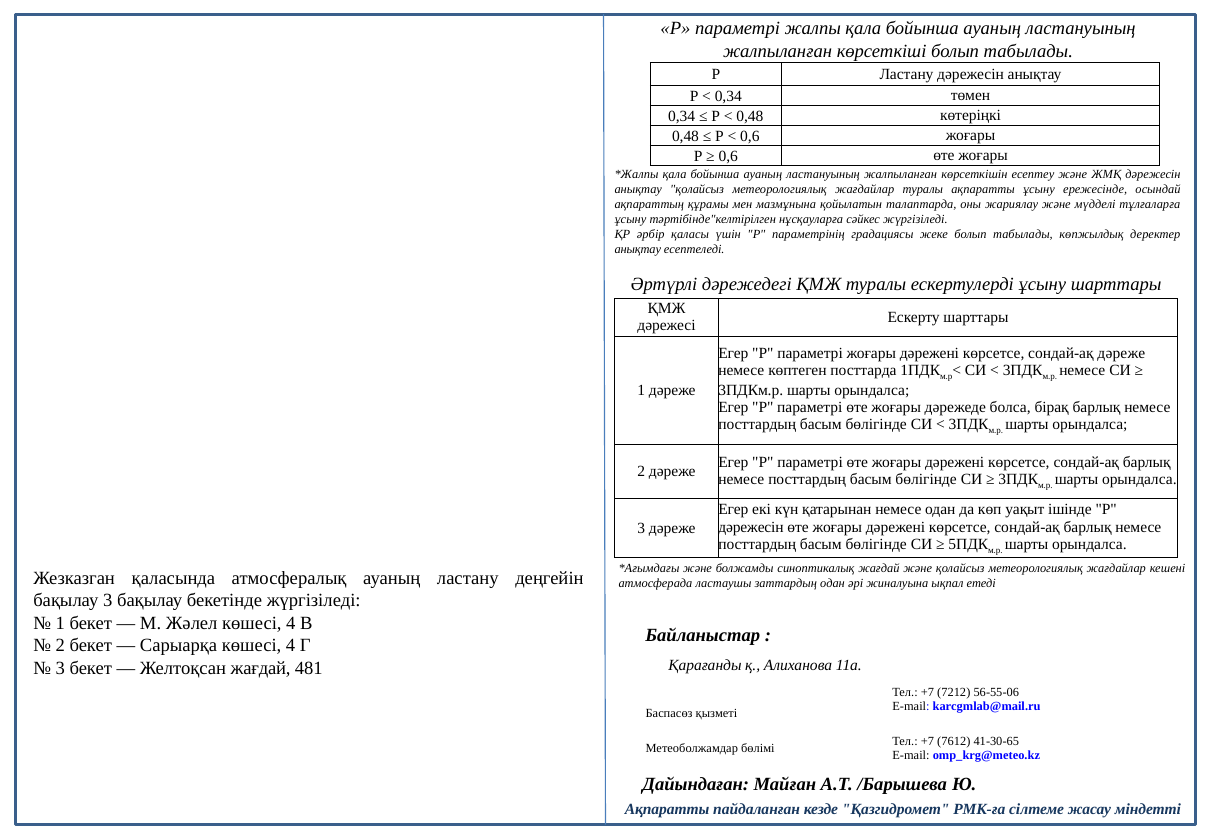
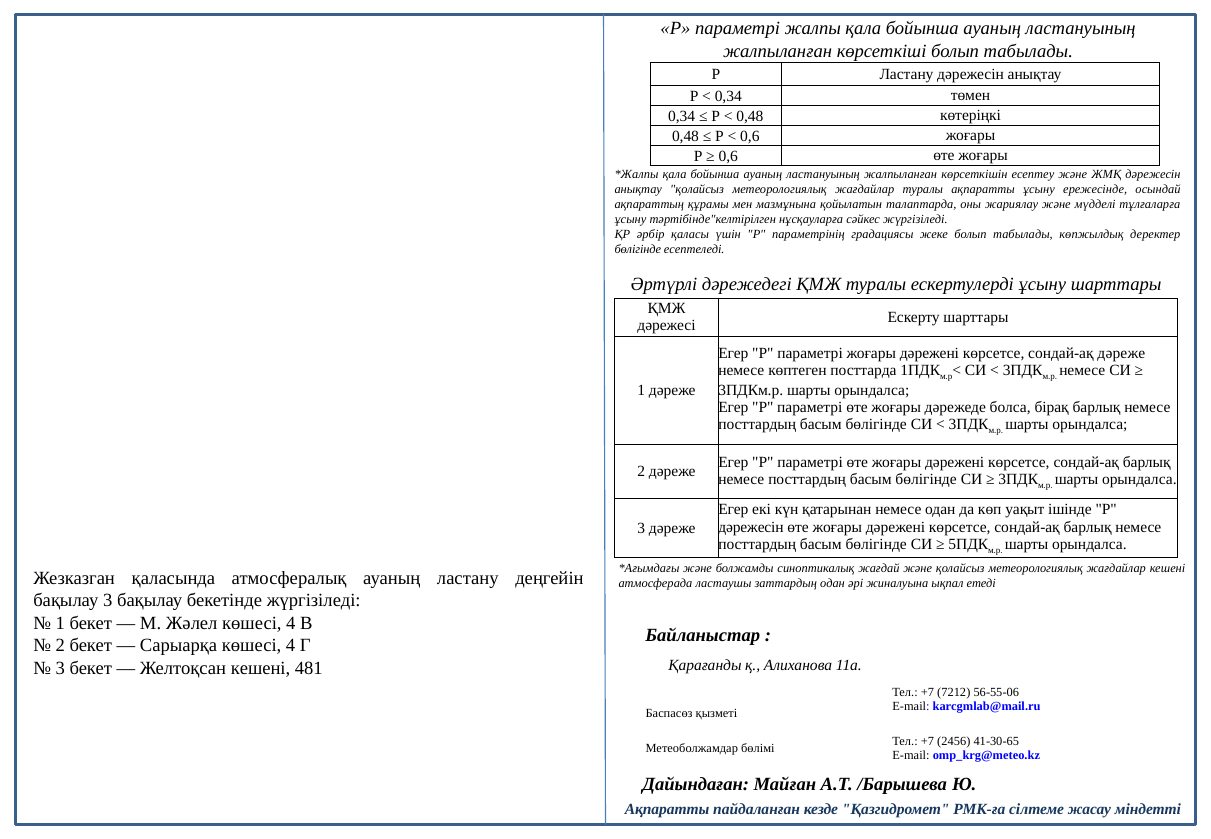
анықтау at (638, 249): анықтау -> бөлігінде
Желтоқсан жағдай: жағдай -> кешені
7612: 7612 -> 2456
